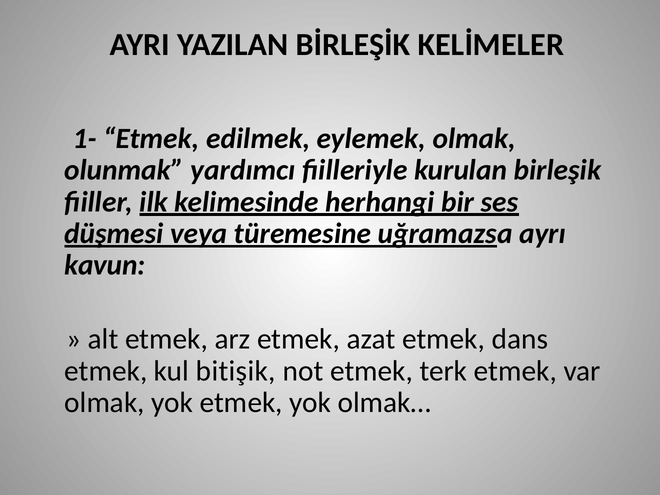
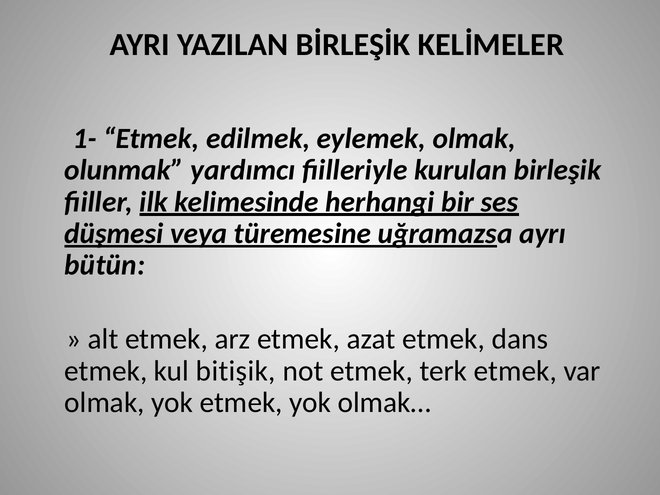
kavun: kavun -> bütün
